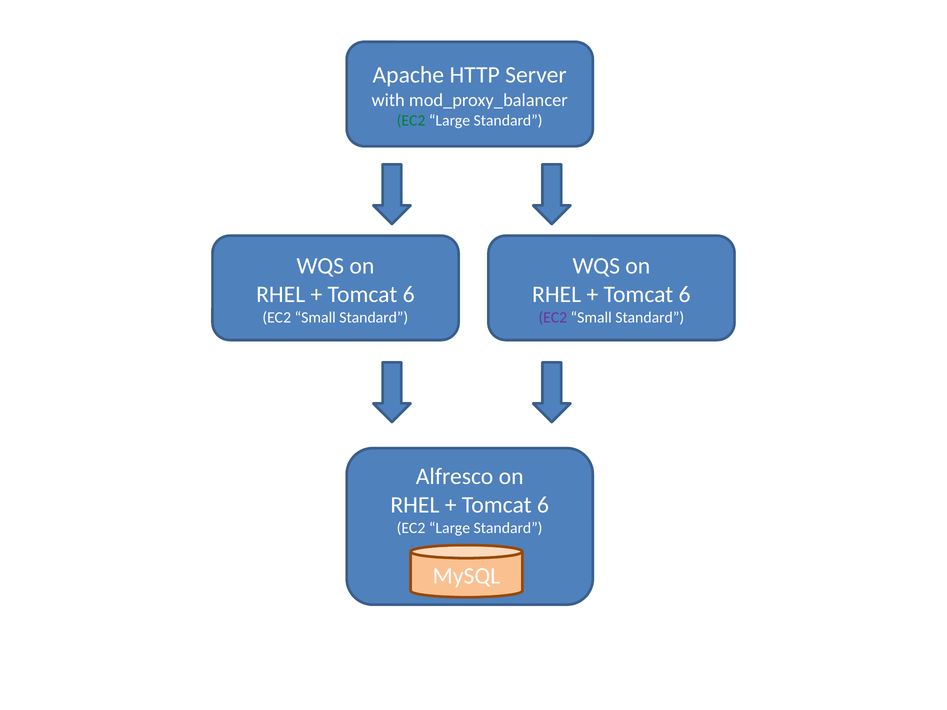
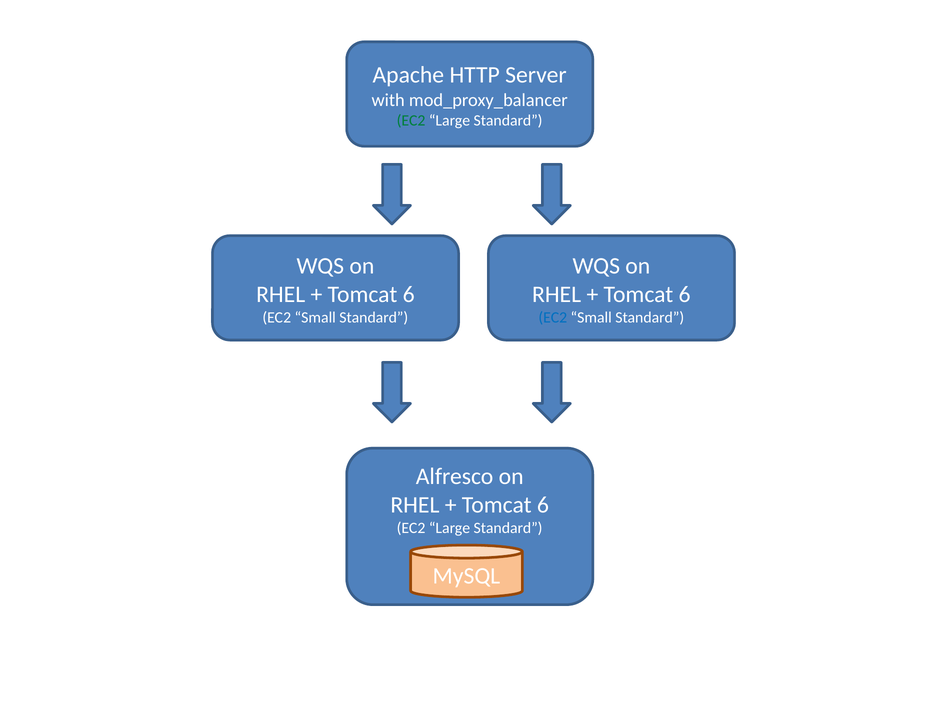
EC2 at (553, 317) colour: purple -> blue
